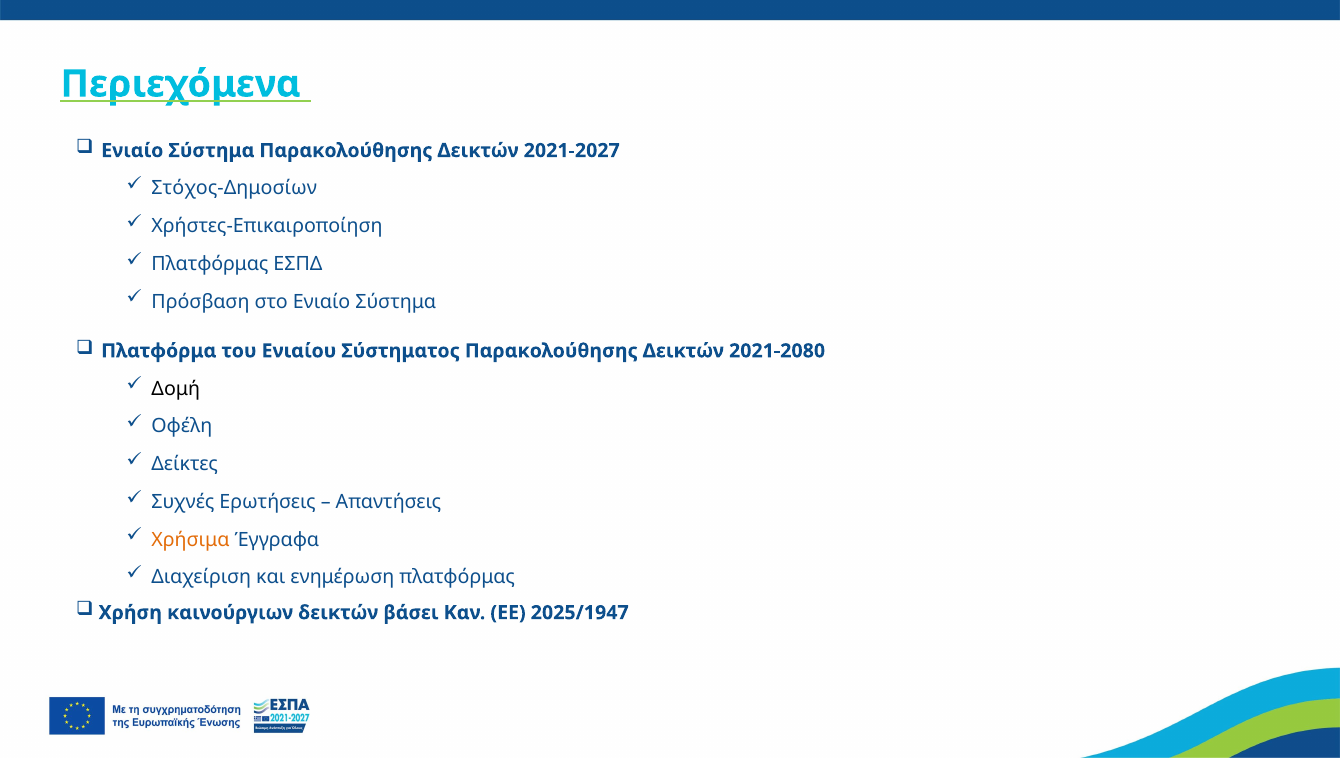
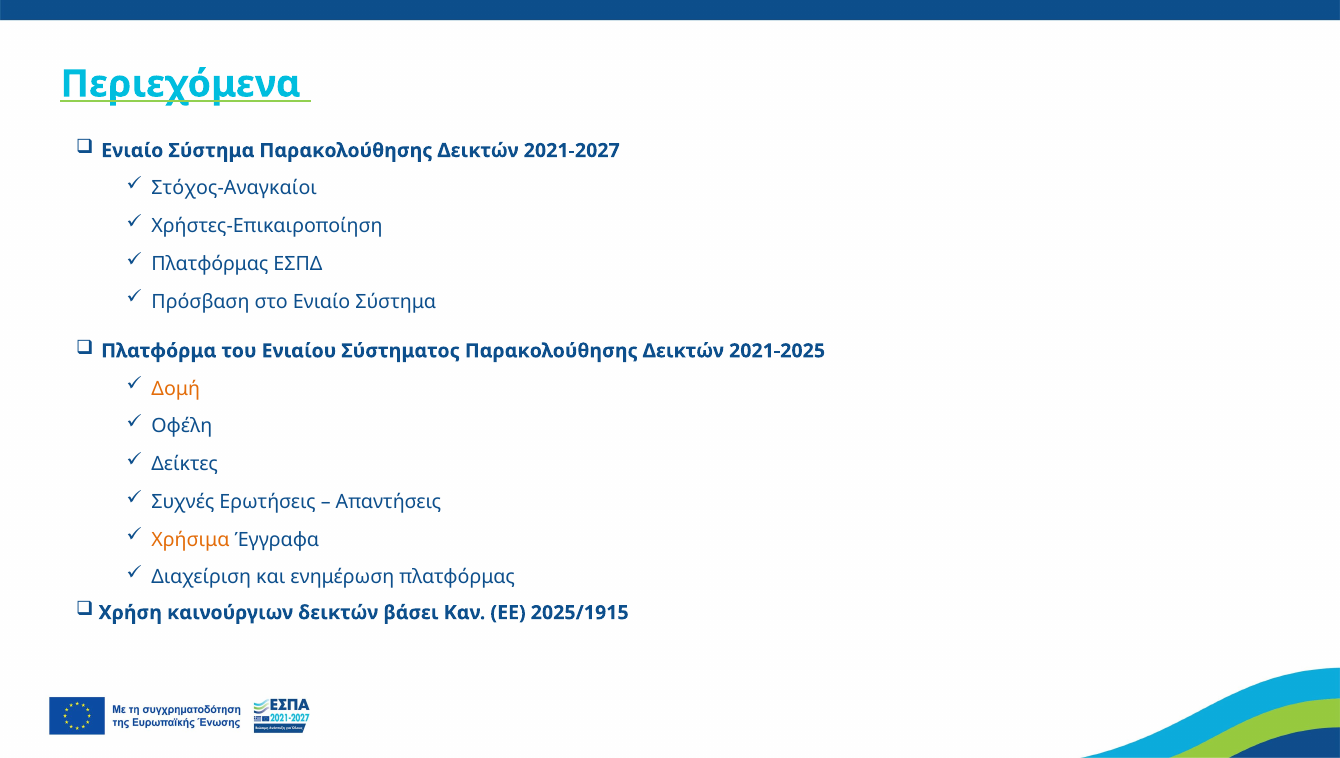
Στόχος-Δημοσίων: Στόχος-Δημοσίων -> Στόχος-Αναγκαίοι
2021-2080: 2021-2080 -> 2021-2025
Δομή colour: black -> orange
2025/1947: 2025/1947 -> 2025/1915
